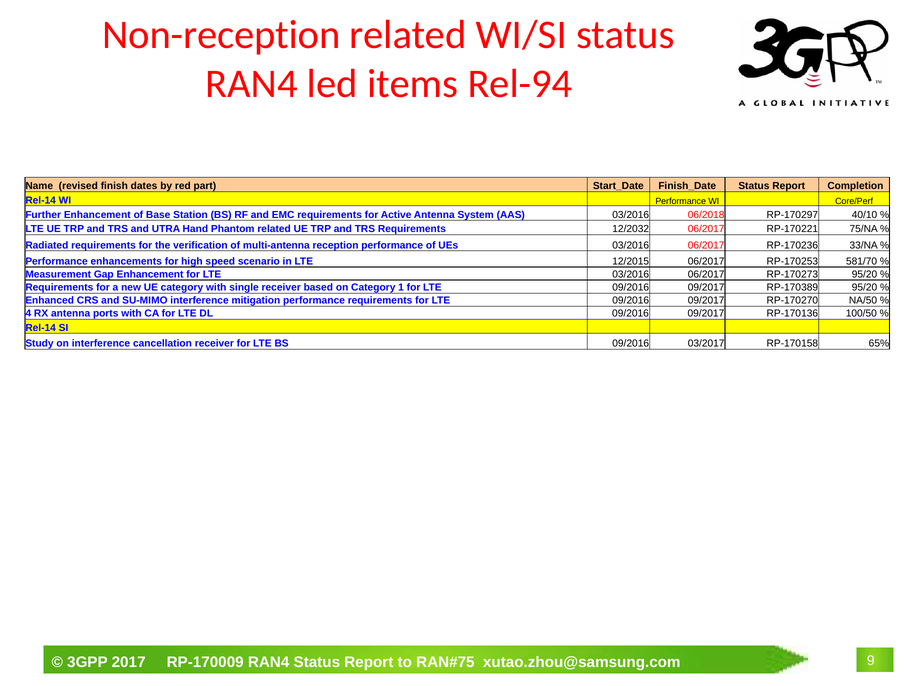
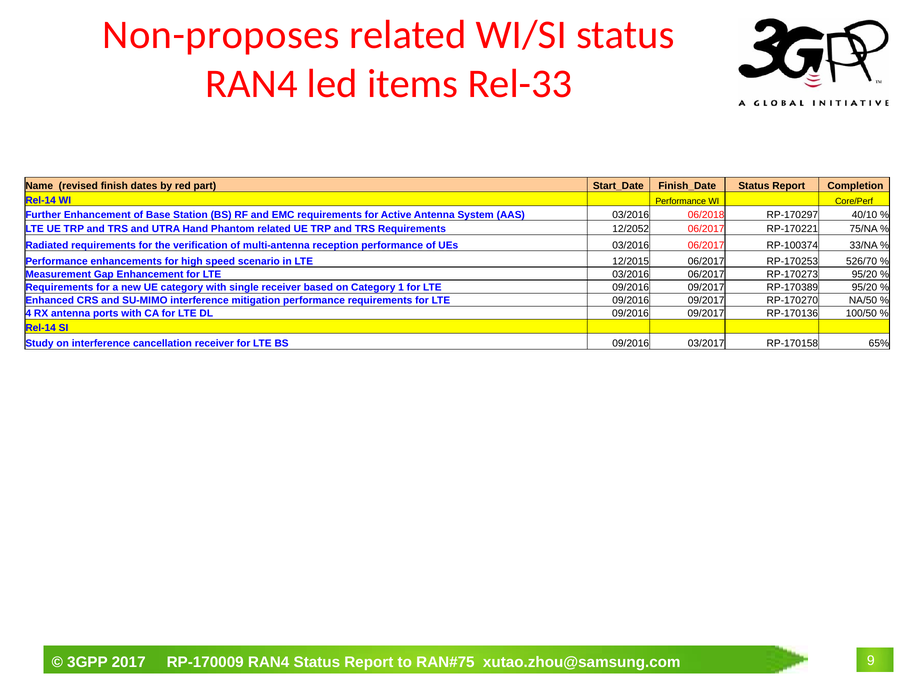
Non-reception: Non-reception -> Non-proposes
Rel-94: Rel-94 -> Rel-33
12/2032: 12/2032 -> 12/2052
RP-170236: RP-170236 -> RP-100374
581/70: 581/70 -> 526/70
